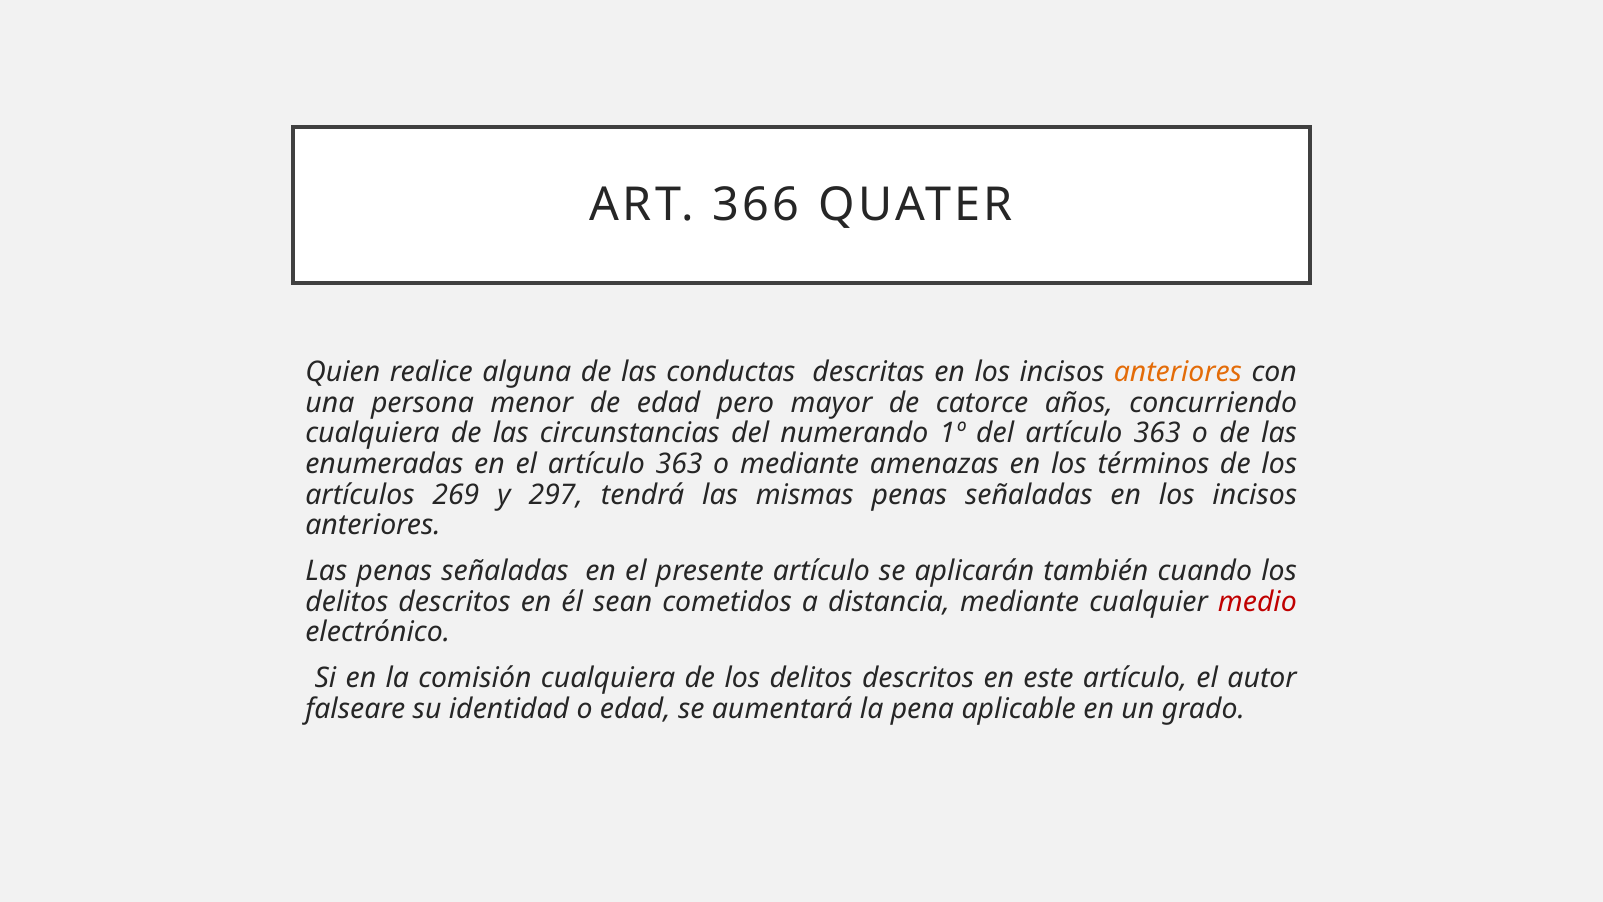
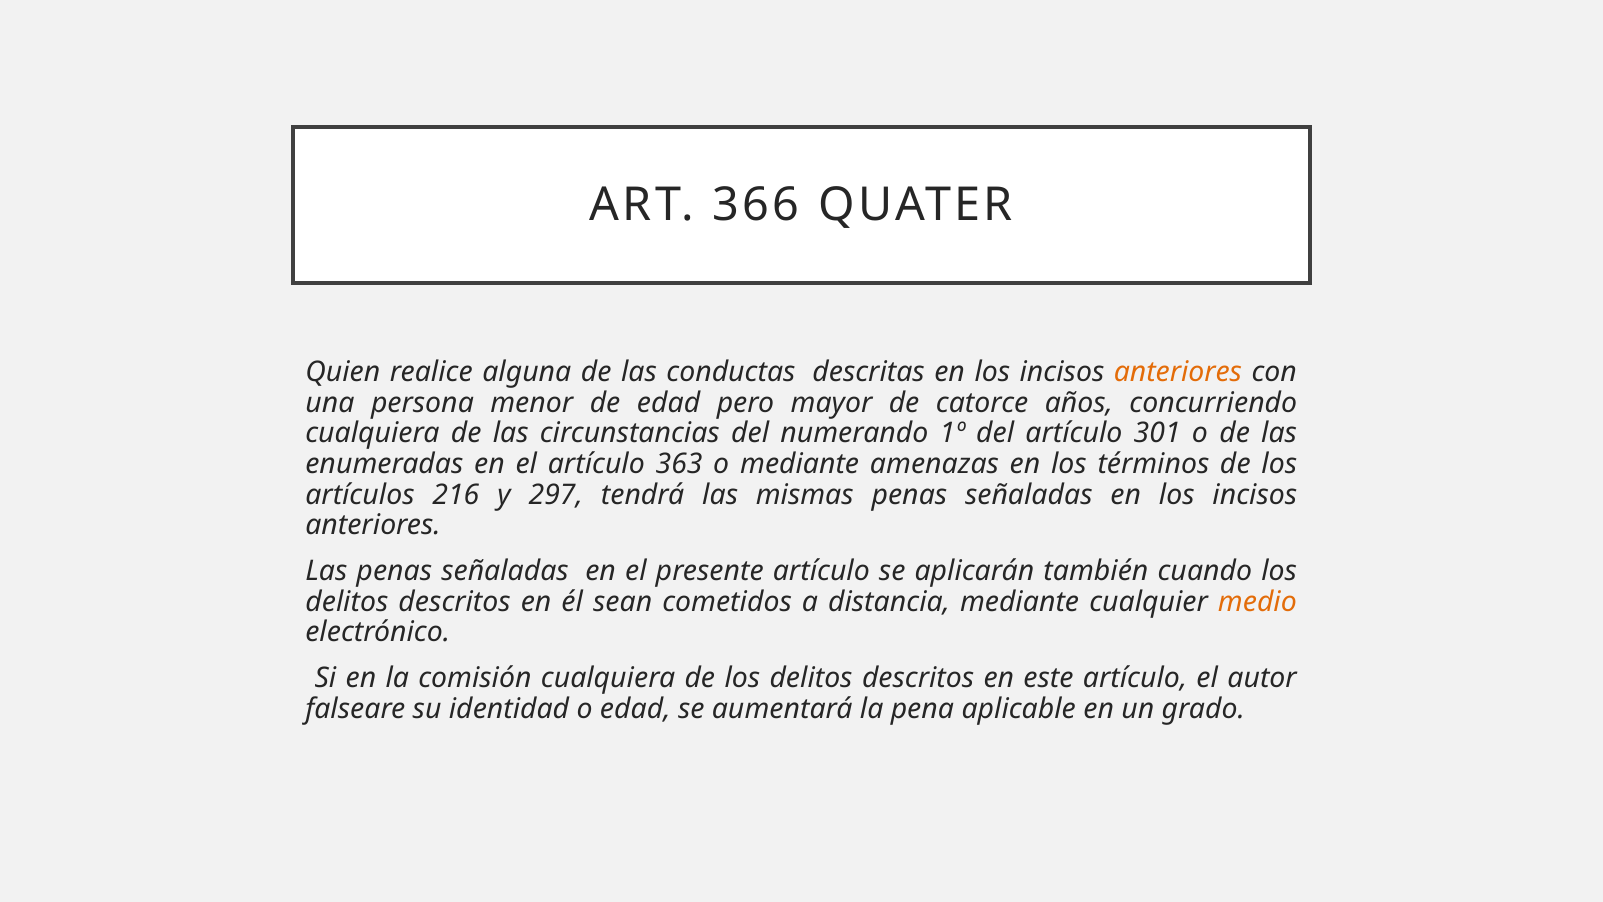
del artículo 363: 363 -> 301
269: 269 -> 216
medio colour: red -> orange
